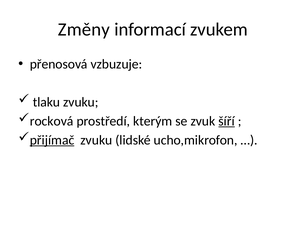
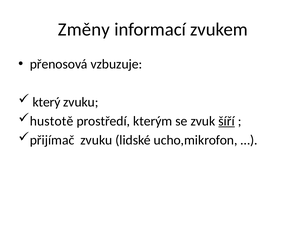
tlaku: tlaku -> který
rocková: rocková -> hustotě
přijímač underline: present -> none
